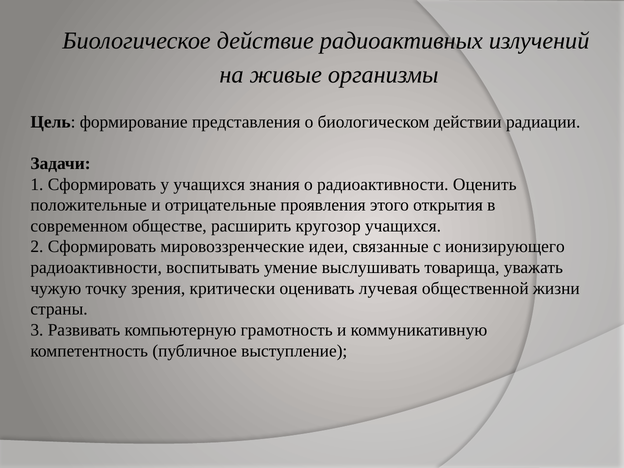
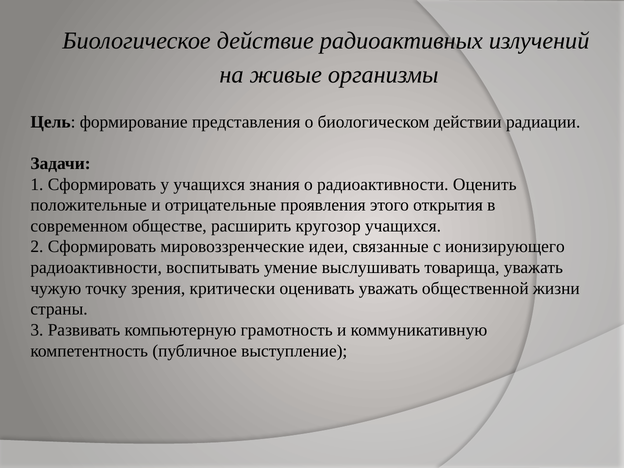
оценивать лучевая: лучевая -> уважать
